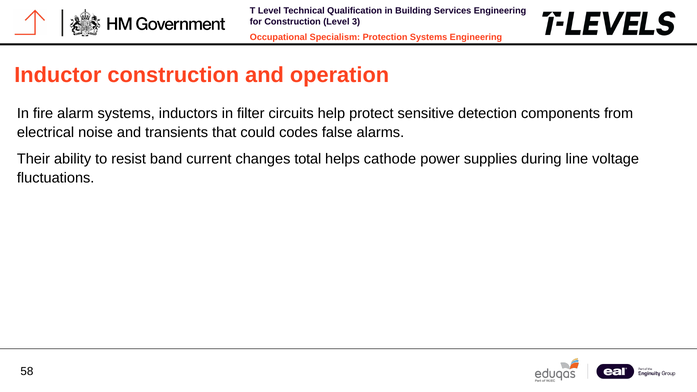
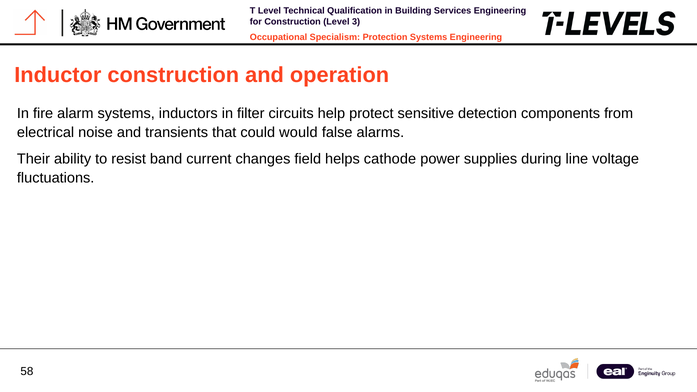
codes: codes -> would
total: total -> field
